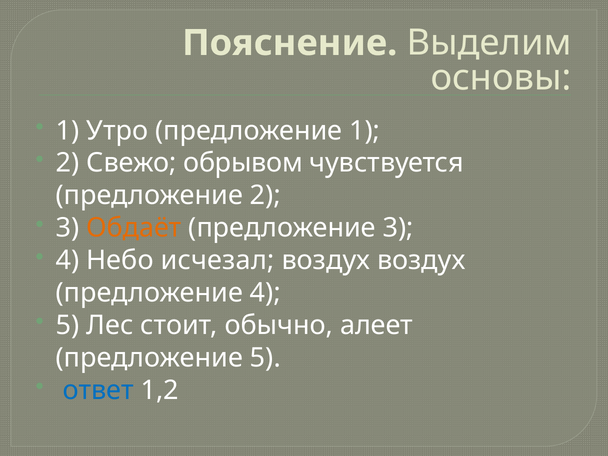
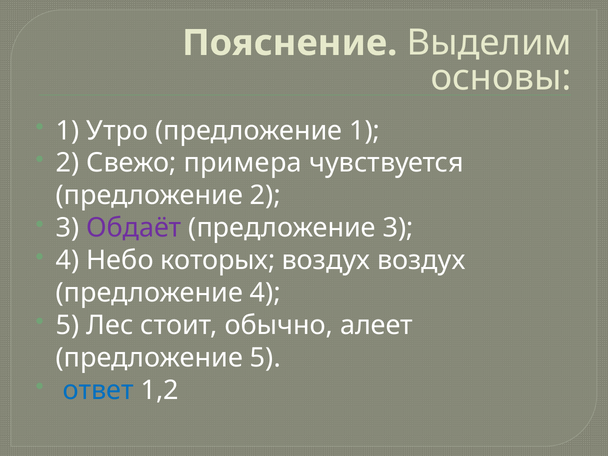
обрывом: обрывом -> примера
Обдаёт colour: orange -> purple
исчезал: исчезал -> которых
